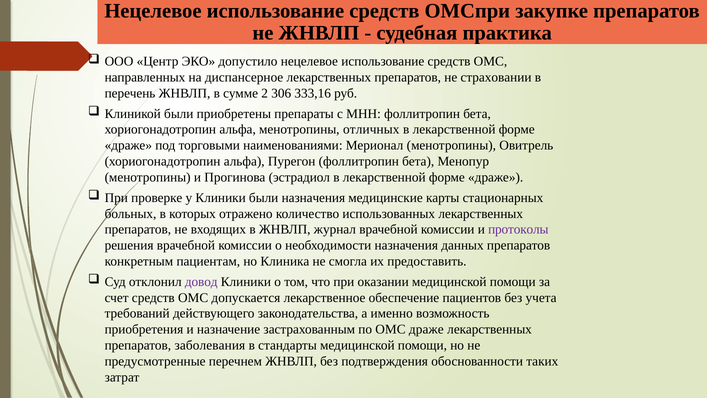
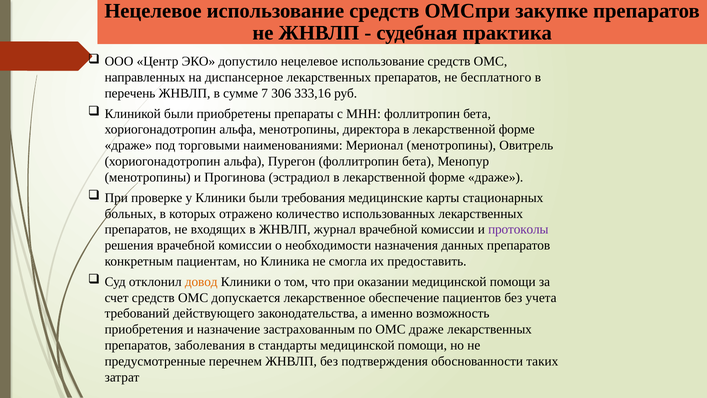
страховании: страховании -> бесплатного
2: 2 -> 7
отличных: отличных -> директора
были назначения: назначения -> требования
довод colour: purple -> orange
